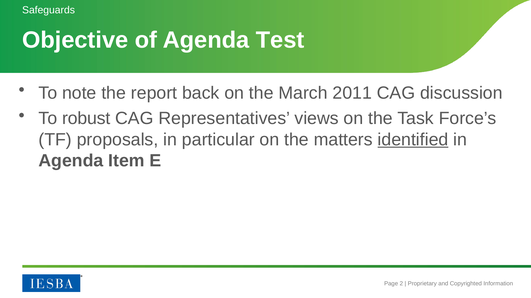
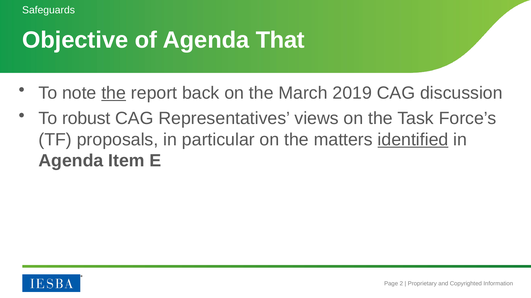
Test: Test -> That
the at (114, 93) underline: none -> present
2011: 2011 -> 2019
